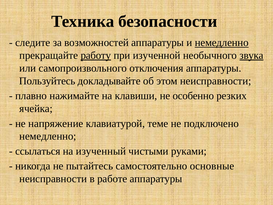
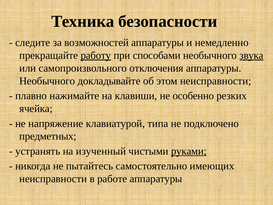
немедленно at (222, 43) underline: present -> none
изученной: изученной -> способами
Пользуйтесь at (47, 81): Пользуйтесь -> Необычного
теме: теме -> типа
немедленно at (48, 136): немедленно -> предметных
ссылаться: ссылаться -> устранять
руками underline: none -> present
основные: основные -> имеющих
